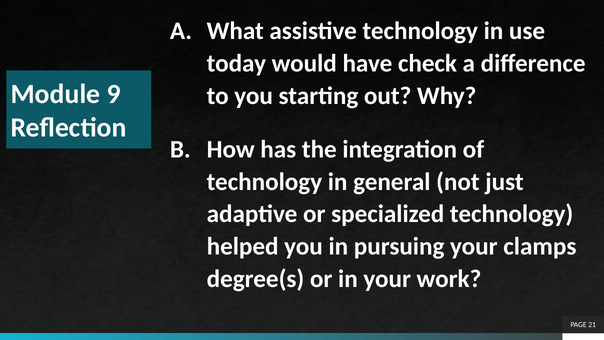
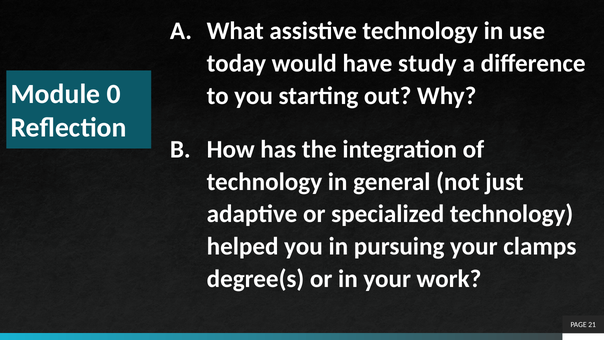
check: check -> study
9: 9 -> 0
